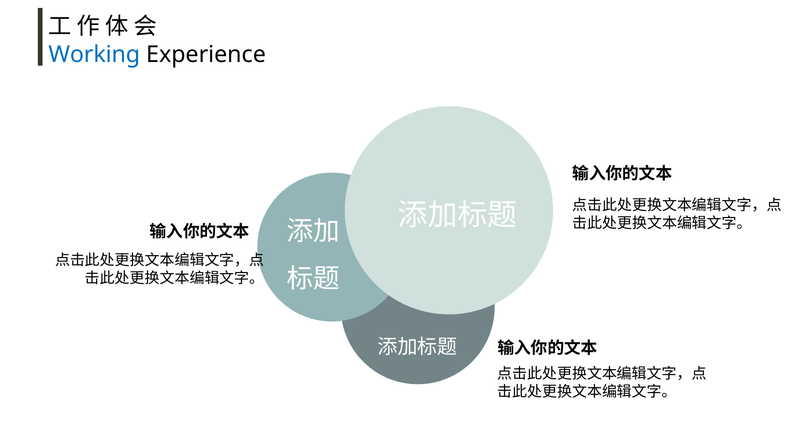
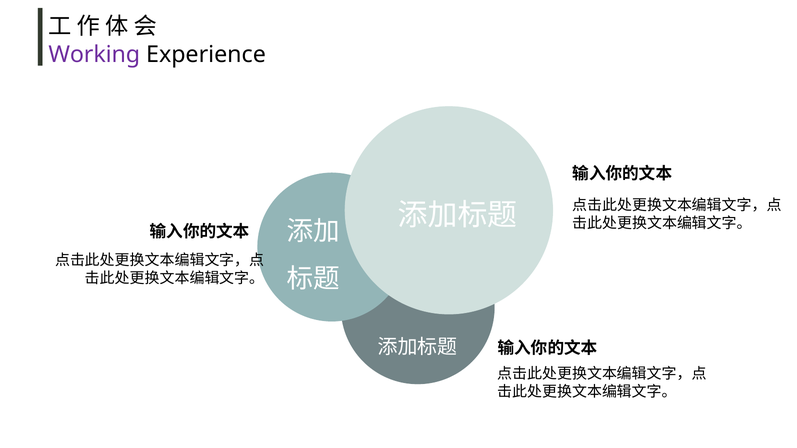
Working colour: blue -> purple
